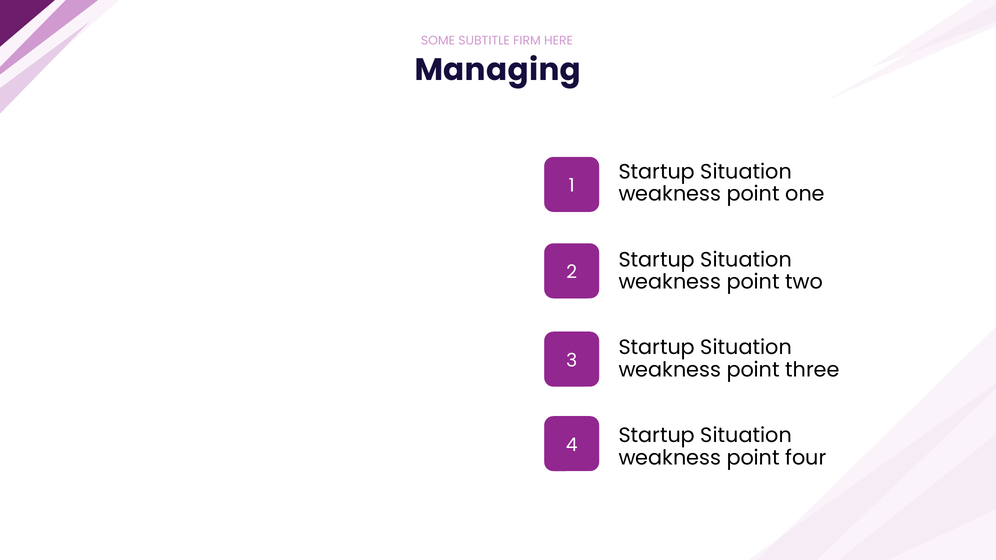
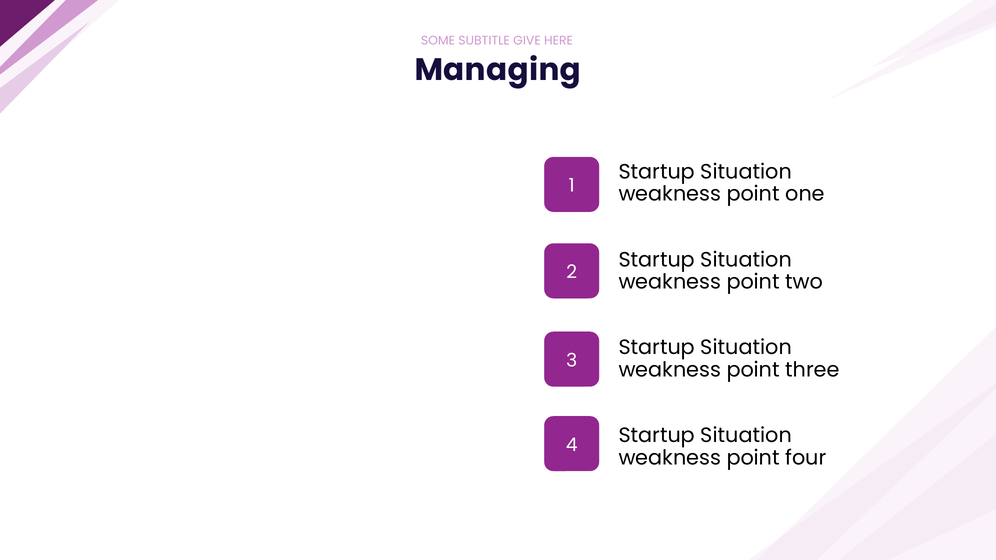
FIRM: FIRM -> GIVE
